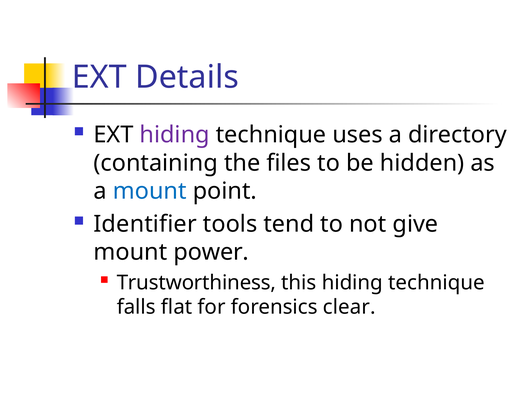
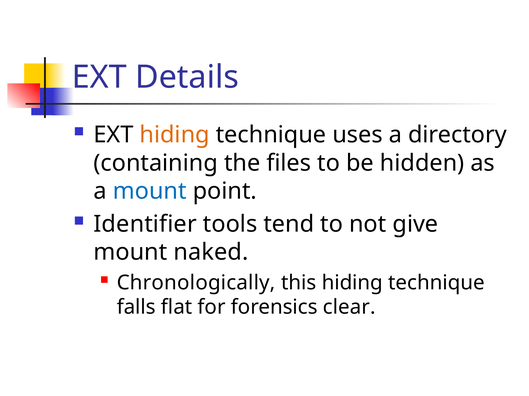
hiding at (175, 135) colour: purple -> orange
power: power -> naked
Trustworthiness: Trustworthiness -> Chronologically
